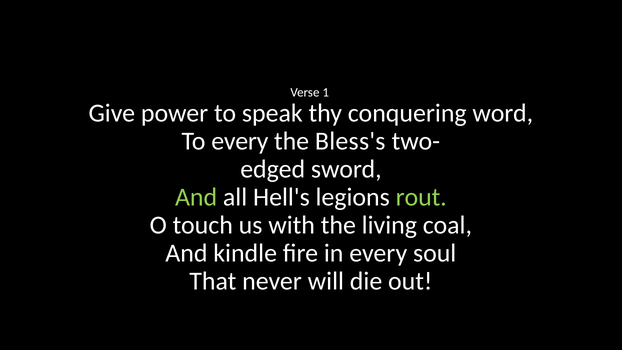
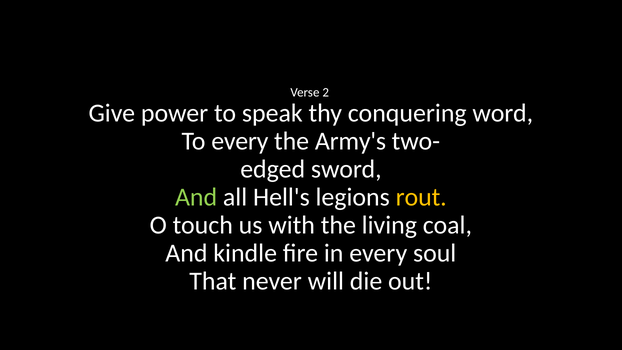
1: 1 -> 2
Bless's: Bless's -> Army's
rout colour: light green -> yellow
